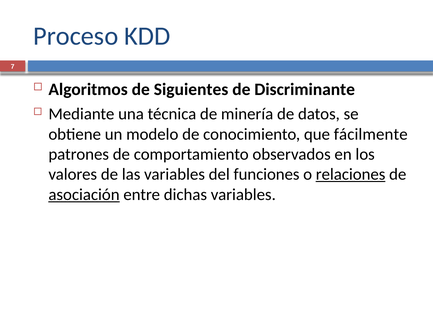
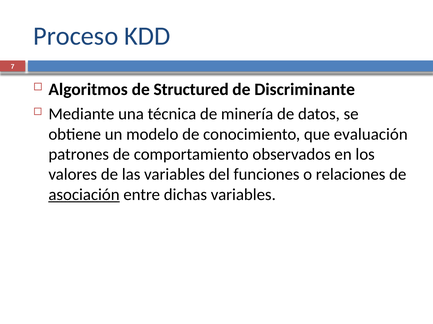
Siguientes: Siguientes -> Structured
fácilmente: fácilmente -> evaluación
relaciones underline: present -> none
